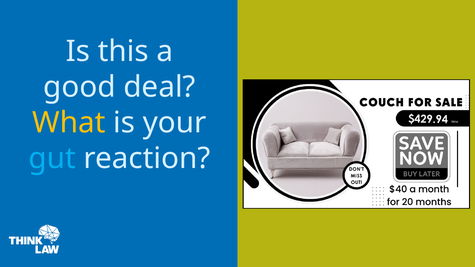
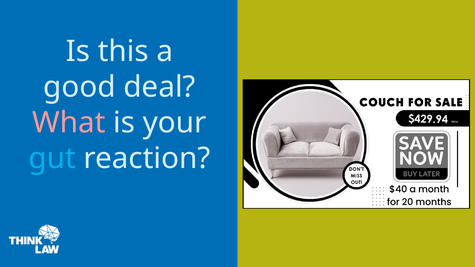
What colour: yellow -> pink
